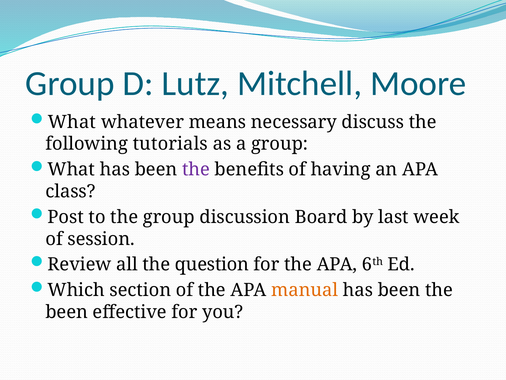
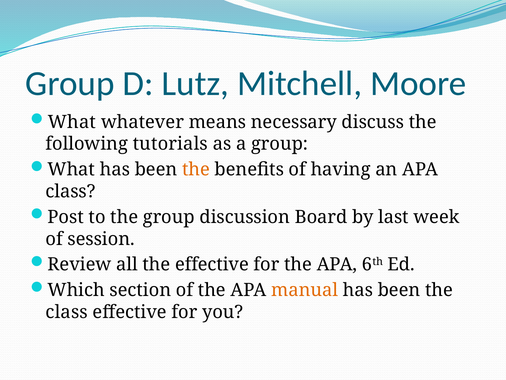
the at (196, 169) colour: purple -> orange
the question: question -> effective
been at (67, 312): been -> class
